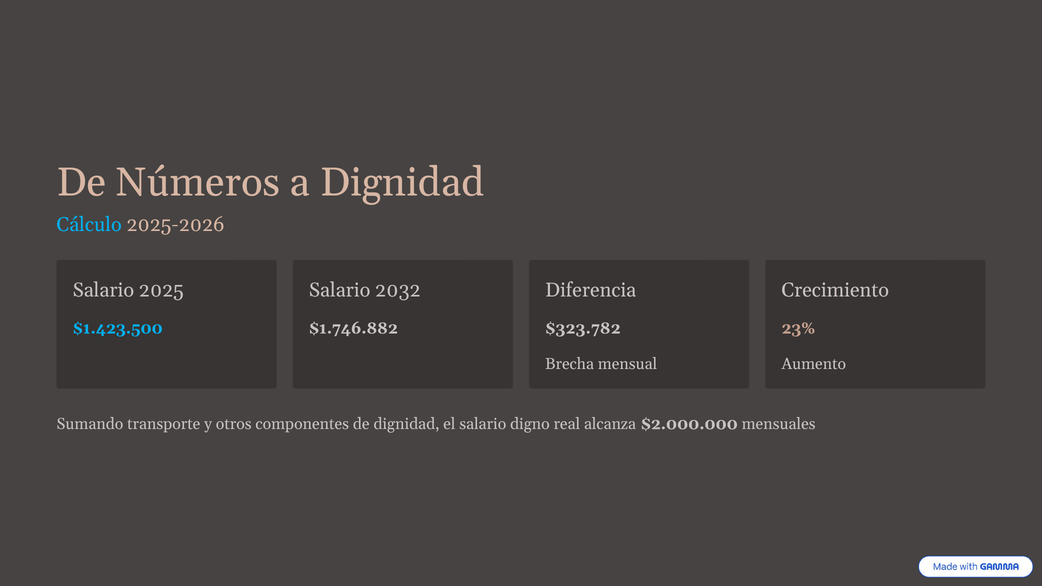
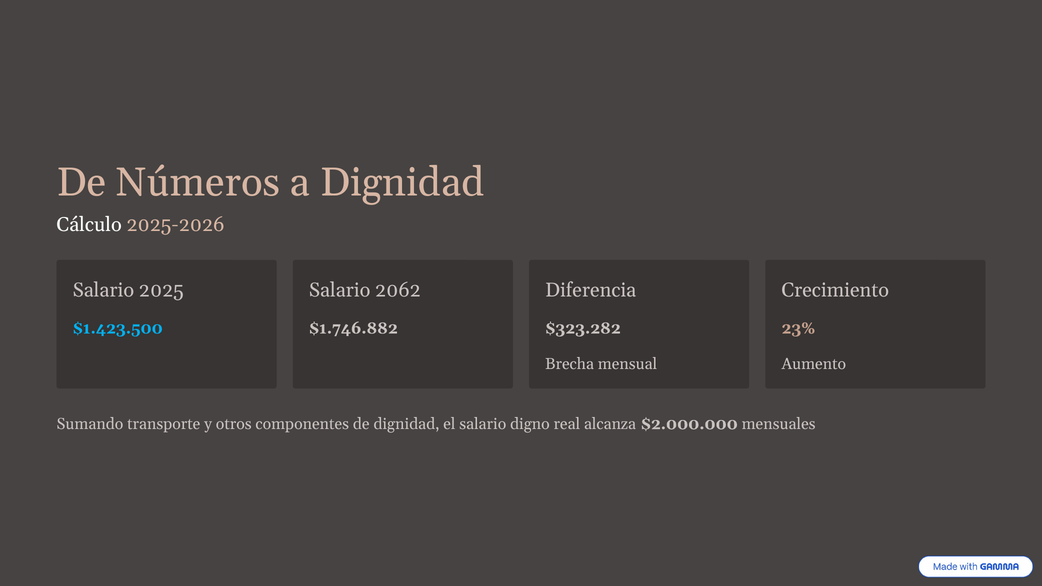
Cálculo colour: light blue -> white
2032: 2032 -> 2062
$323.782: $323.782 -> $323.282
